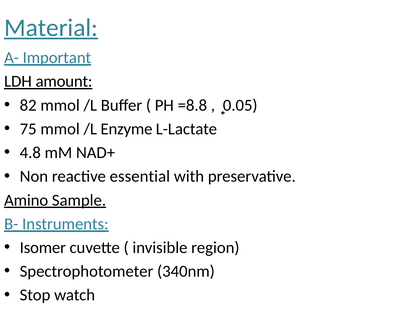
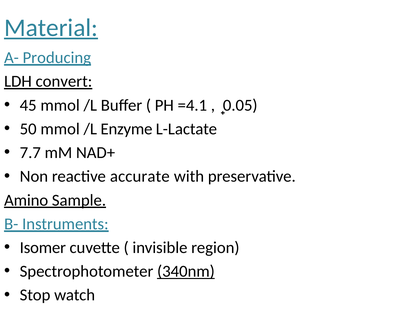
Important: Important -> Producing
amount: amount -> convert
82: 82 -> 45
=8.8: =8.8 -> =4.1
75: 75 -> 50
4.8: 4.8 -> 7.7
essential: essential -> accurate
340nm underline: none -> present
